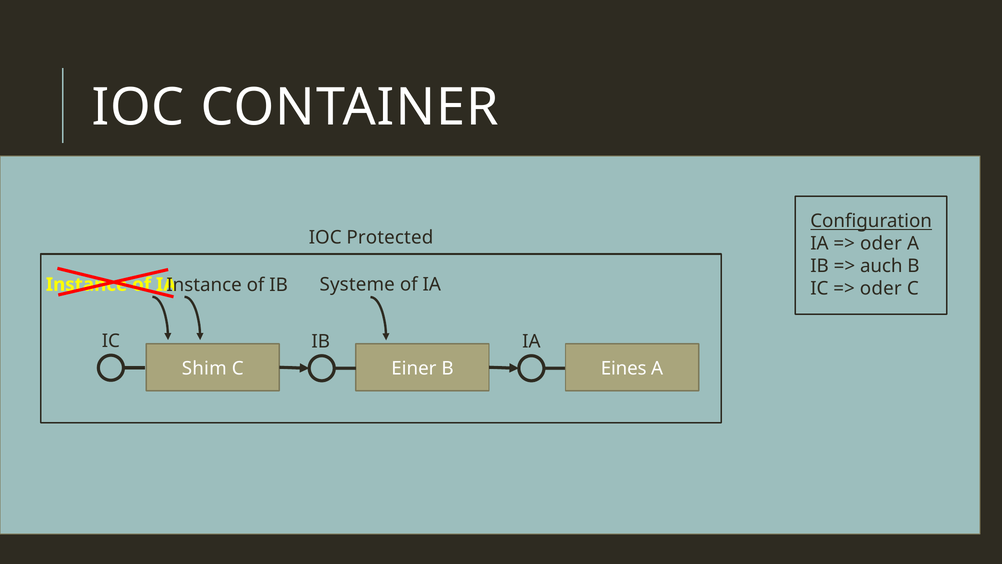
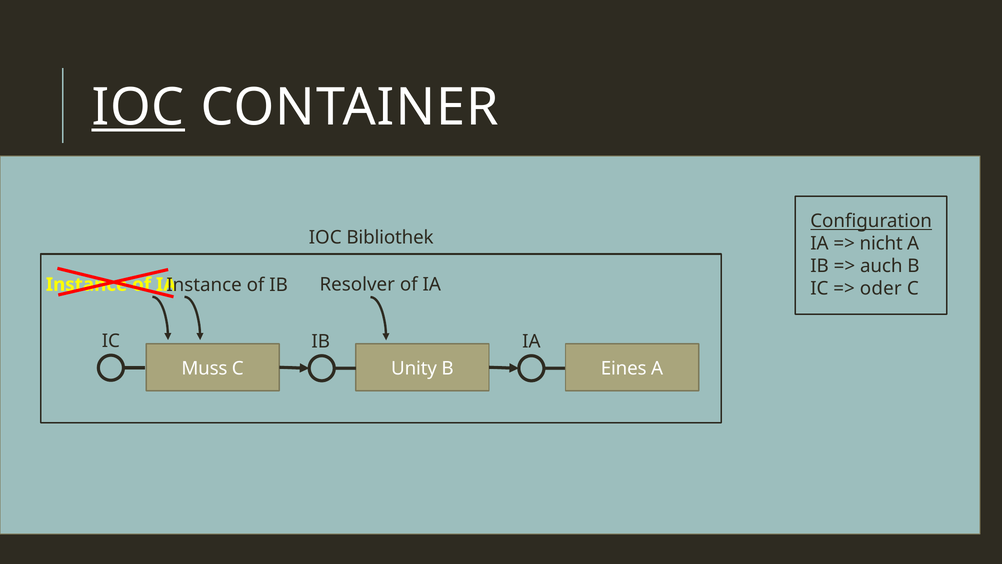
IOC at (138, 108) underline: none -> present
Protected: Protected -> Bibliothek
oder at (881, 243): oder -> nicht
Systeme: Systeme -> Resolver
Shim: Shim -> Muss
Einer: Einer -> Unity
